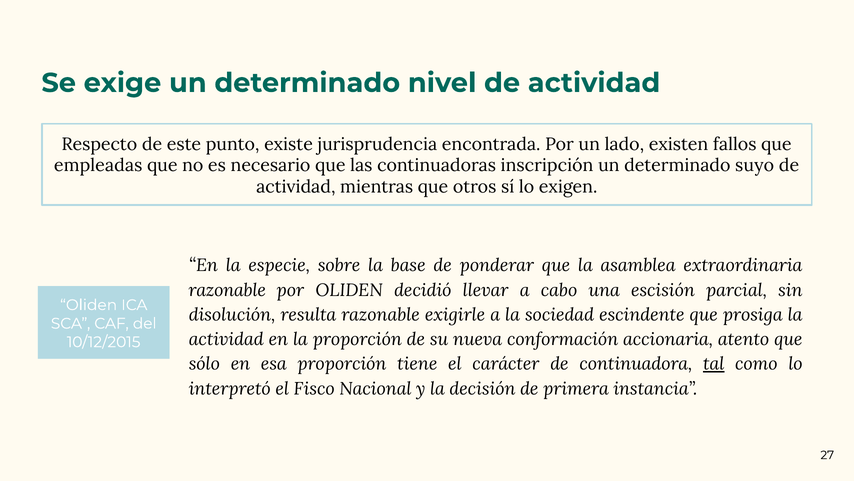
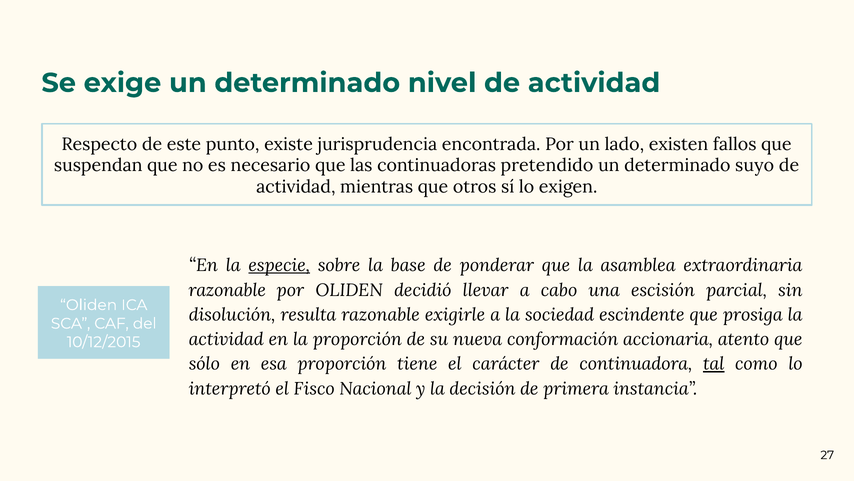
empleadas: empleadas -> suspendan
inscripción: inscripción -> pretendido
especie underline: none -> present
